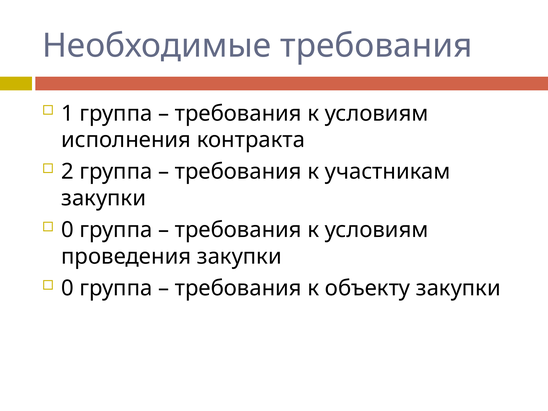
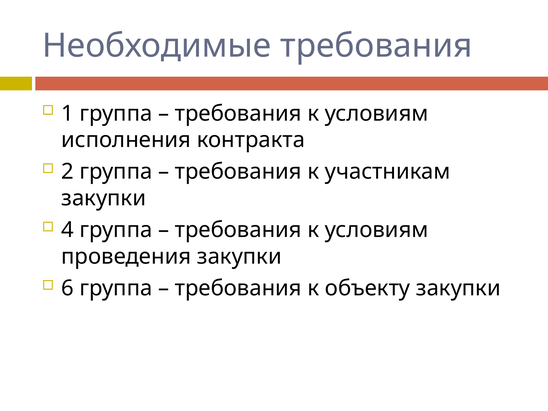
0 at (68, 230): 0 -> 4
0 at (68, 288): 0 -> 6
